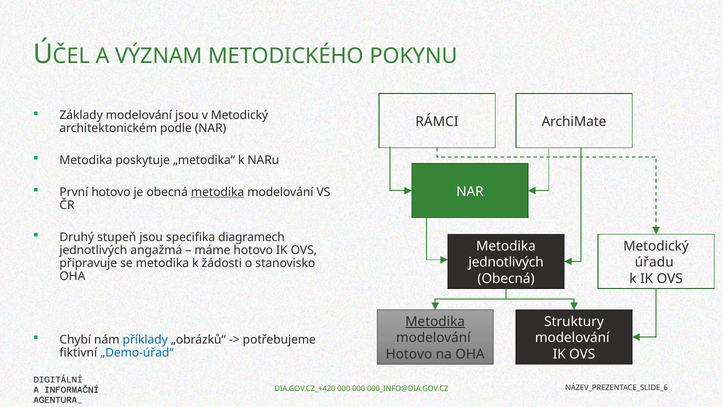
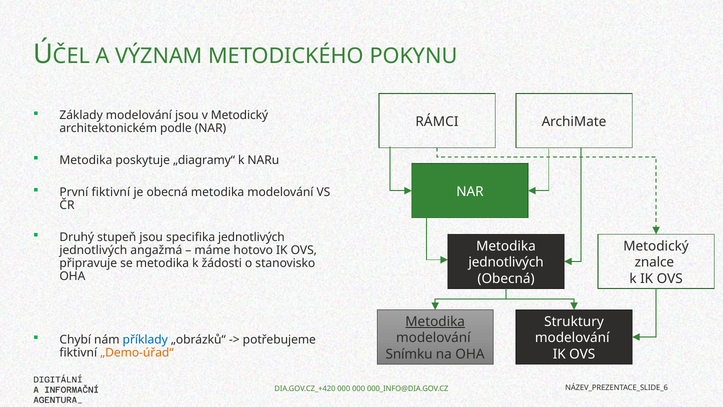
„metodika“: „metodika“ -> „diagramy“
První hotovo: hotovo -> fiktivní
metodika at (218, 192) underline: present -> none
specifika diagramech: diagramech -> jednotlivých
úřadu: úřadu -> znalce
„Demo-úřad“ colour: blue -> orange
Hotovo at (409, 354): Hotovo -> Snímku
